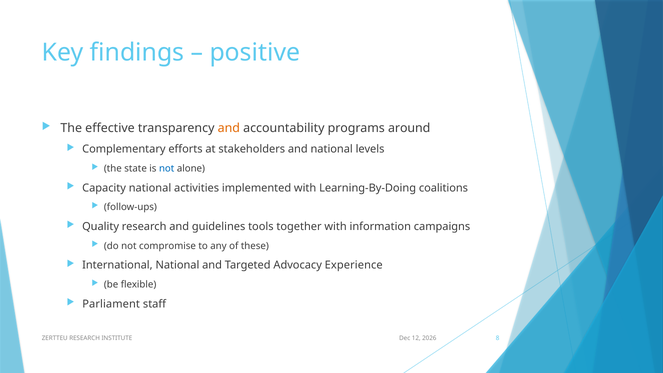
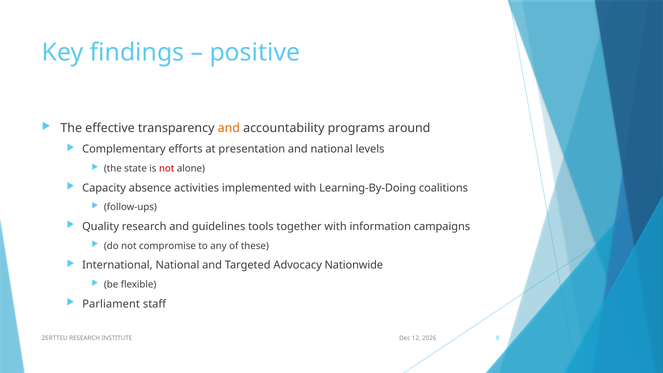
stakeholders: stakeholders -> presentation
not at (167, 168) colour: blue -> red
Capacity national: national -> absence
Experience: Experience -> Nationwide
